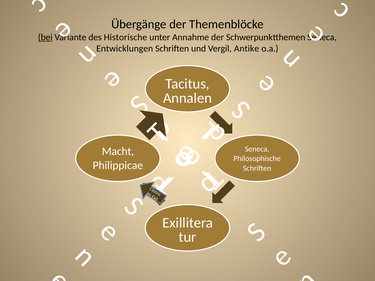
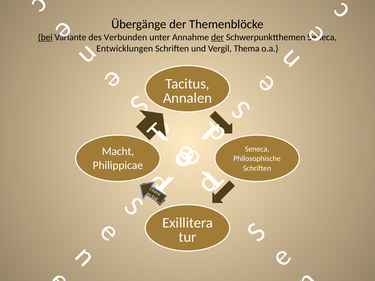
Historische: Historische -> Verbunden
der at (218, 37) underline: none -> present
Antike: Antike -> Thema
